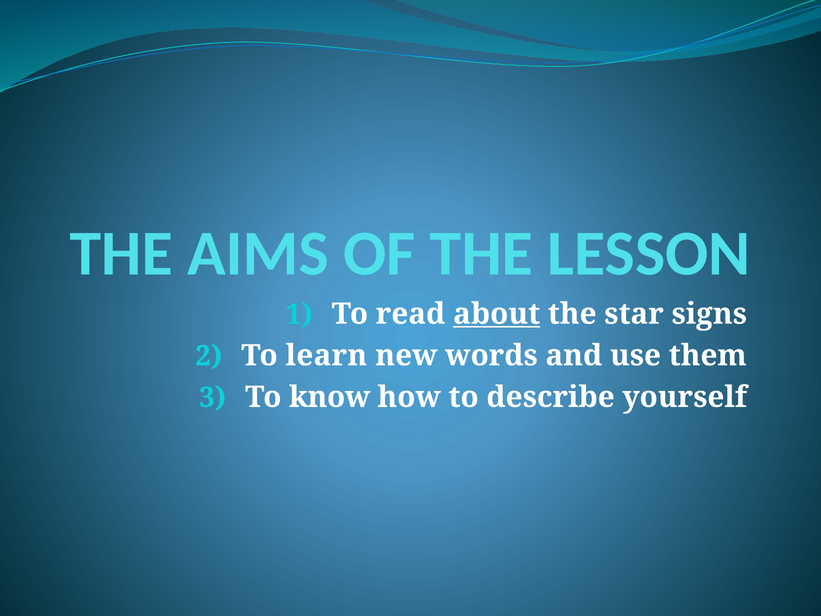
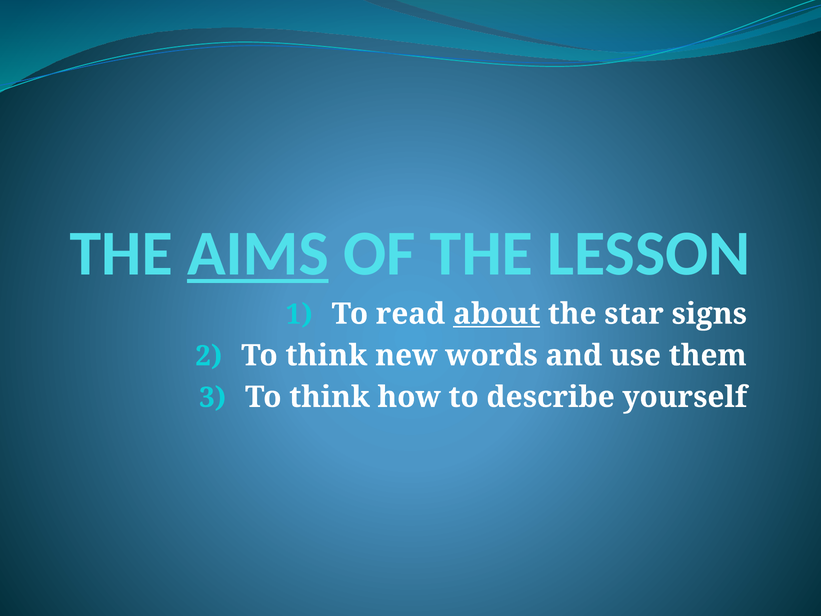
AIMS underline: none -> present
learn at (326, 355): learn -> think
know at (330, 397): know -> think
